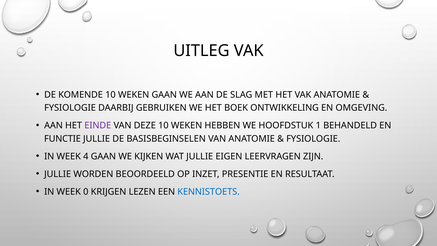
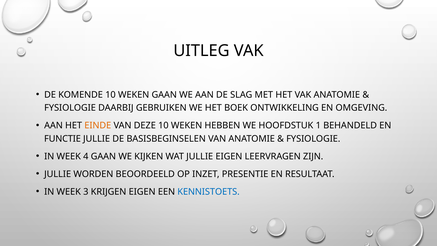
EINDE colour: purple -> orange
0: 0 -> 3
KRIJGEN LEZEN: LEZEN -> EIGEN
